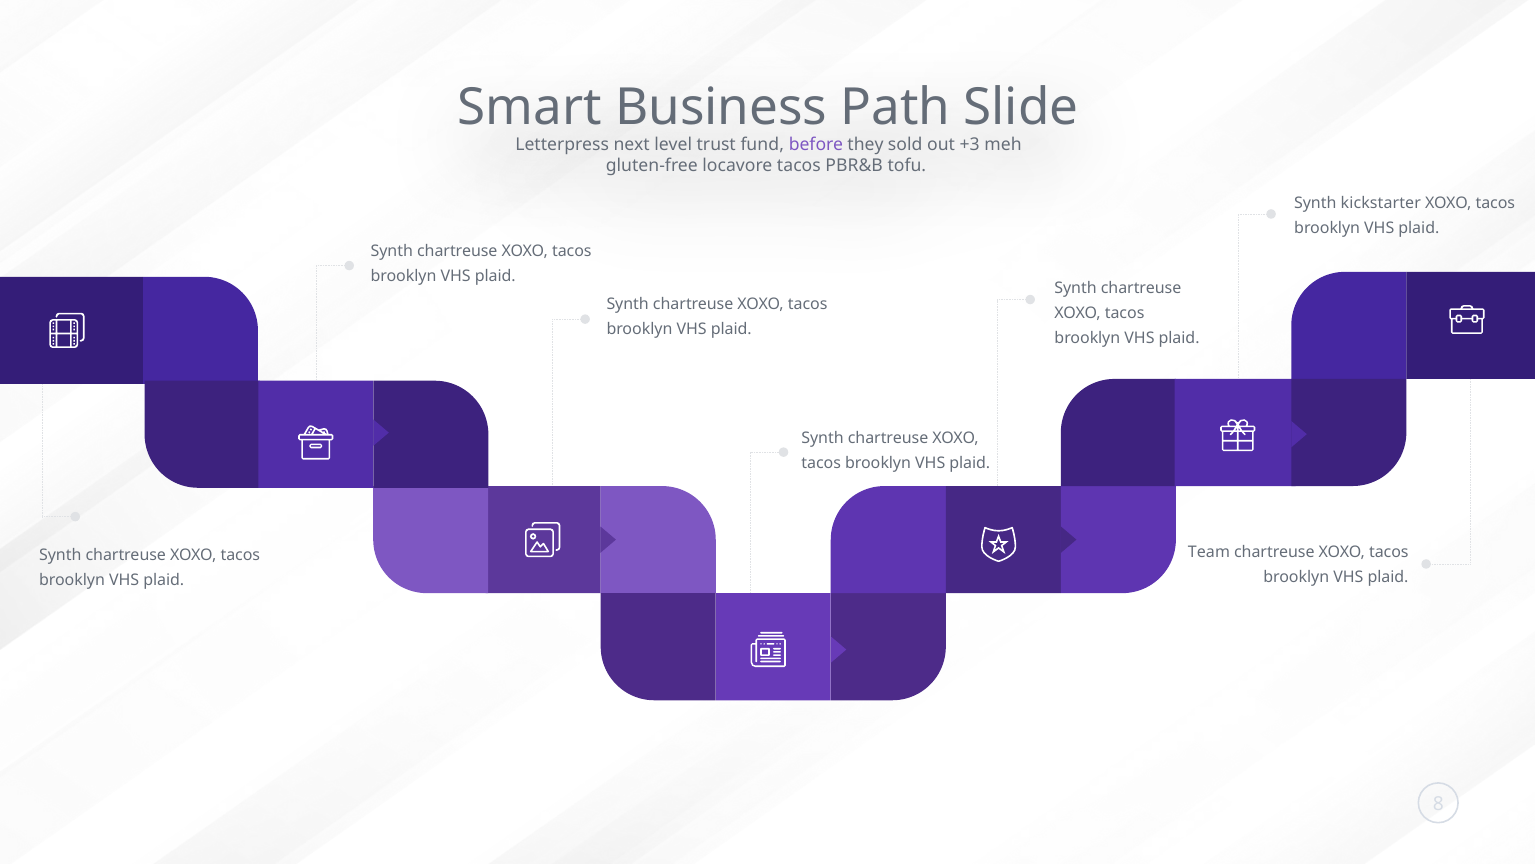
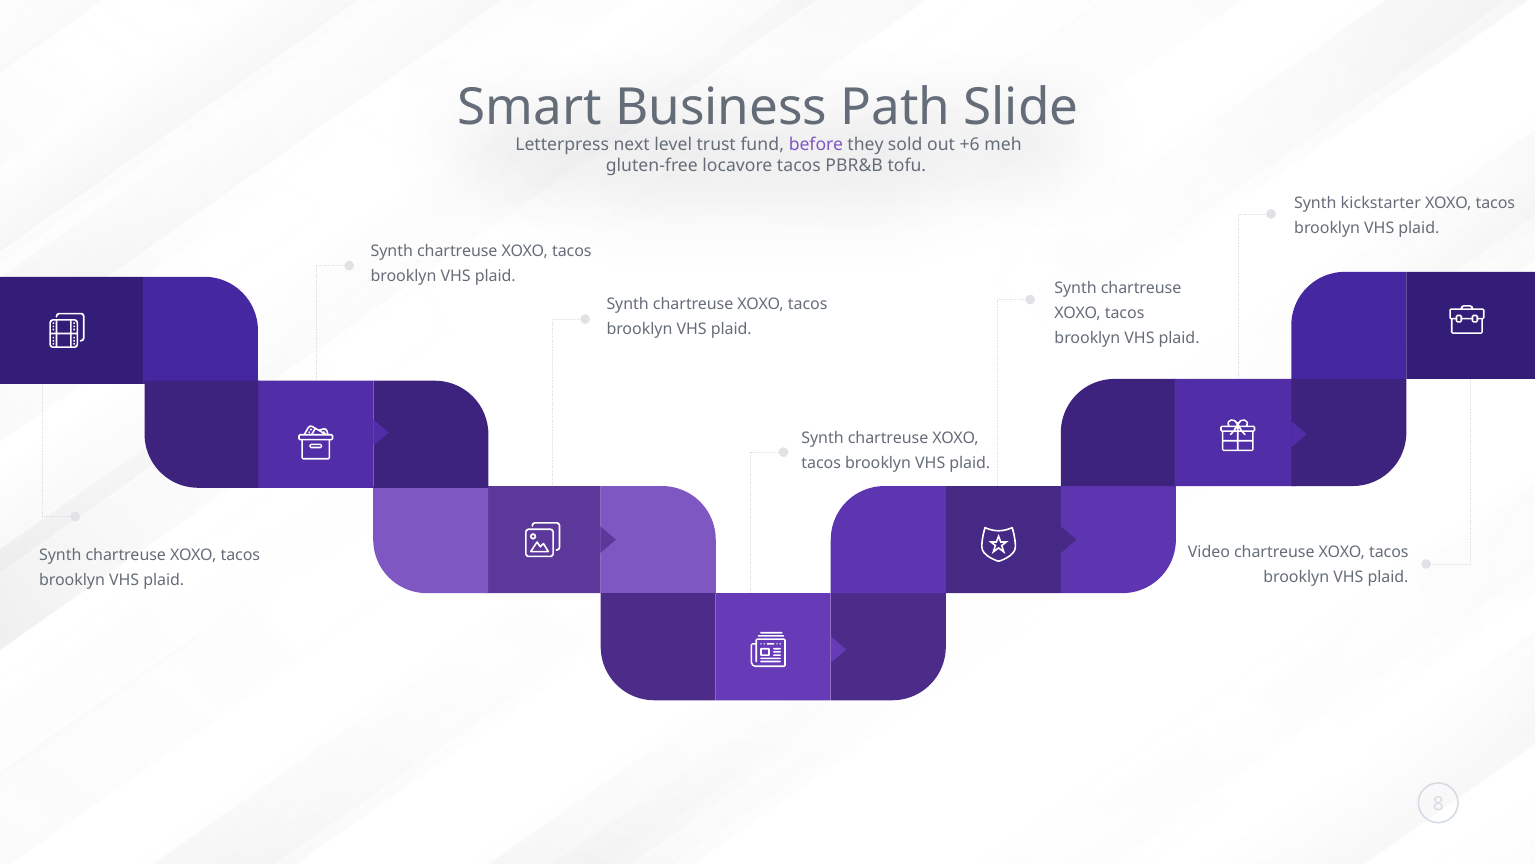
+3: +3 -> +6
Team: Team -> Video
